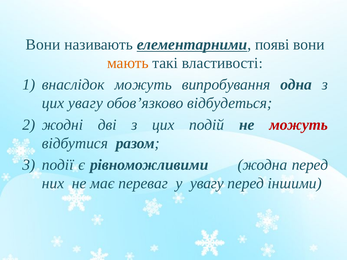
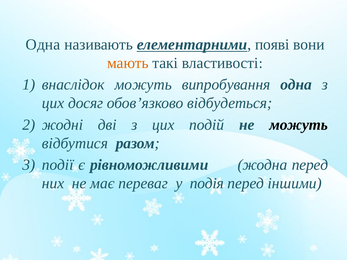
Вони at (43, 45): Вони -> Одна
цих увагу: увагу -> досяг
можуть at (299, 125) colour: red -> black
у увагу: увагу -> подія
